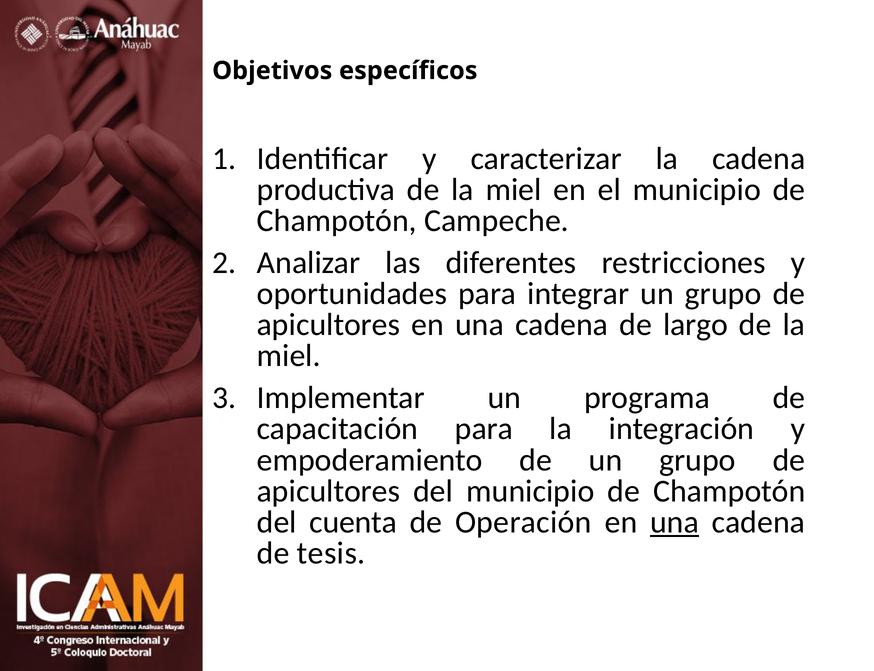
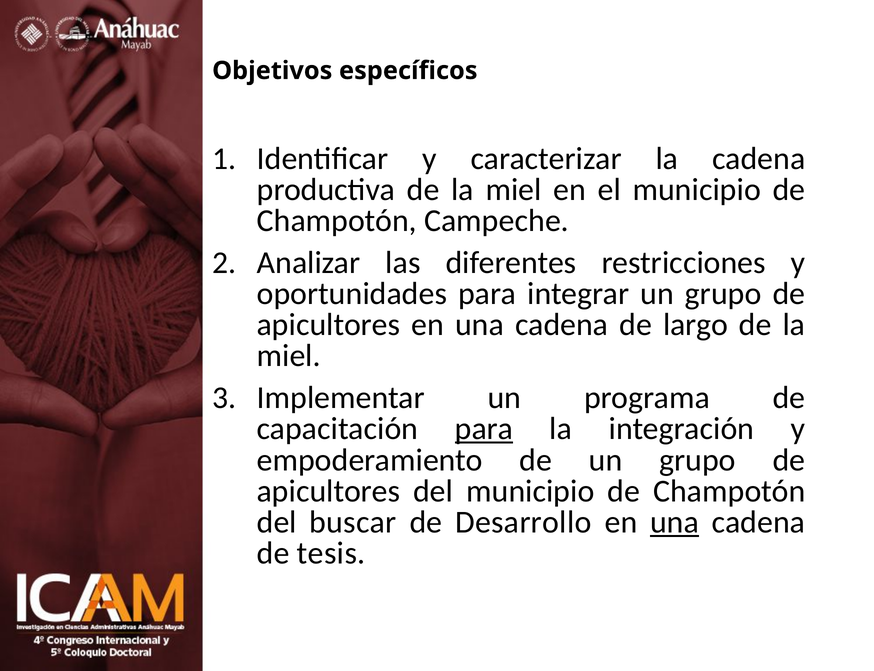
para at (484, 429) underline: none -> present
cuenta: cuenta -> buscar
Operación: Operación -> Desarrollo
